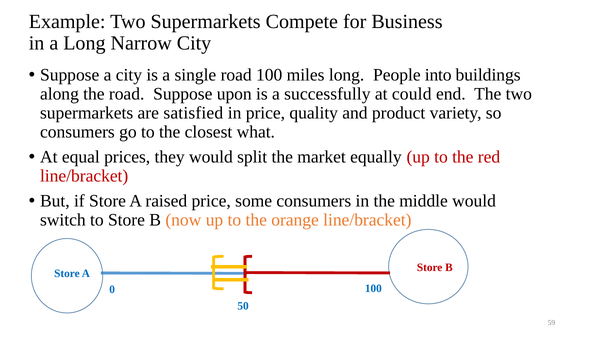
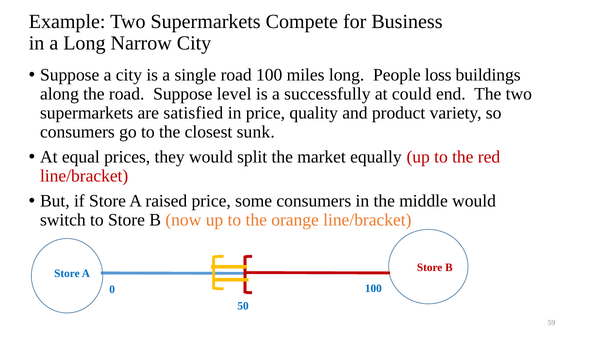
into: into -> loss
upon: upon -> level
what: what -> sunk
